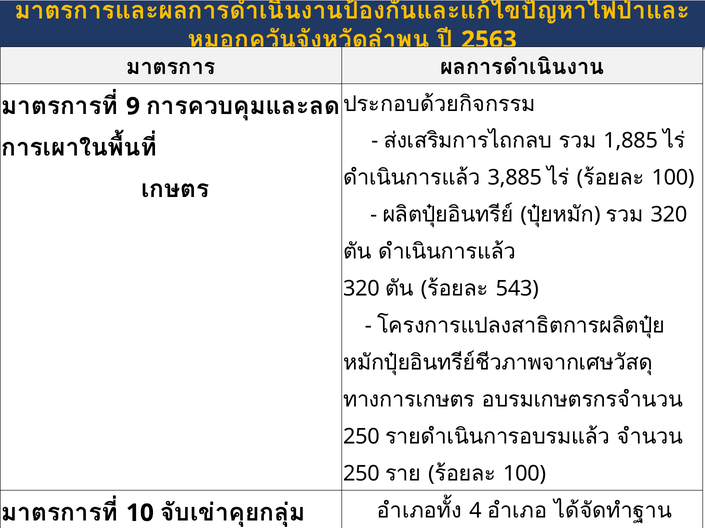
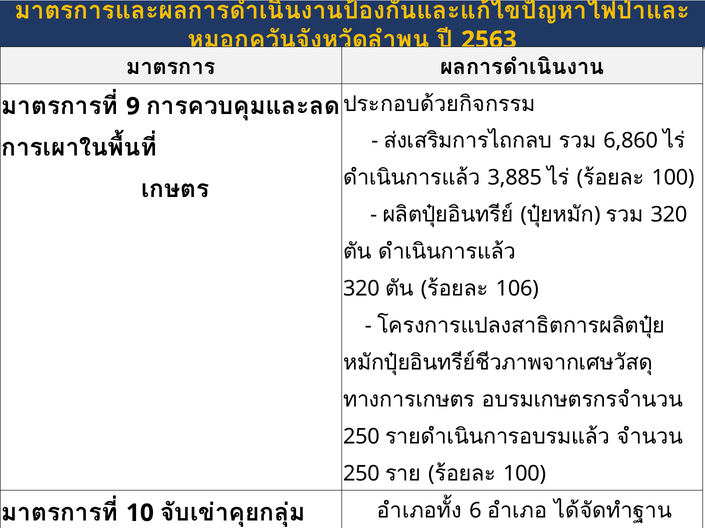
1,885: 1,885 -> 6,860
543: 543 -> 106
4: 4 -> 6
